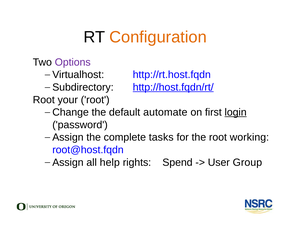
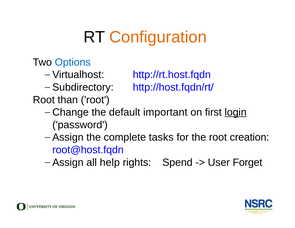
Options colour: purple -> blue
http://host.fqdn/rt/ underline: present -> none
your: your -> than
automate: automate -> important
working: working -> creation
Group: Group -> Forget
